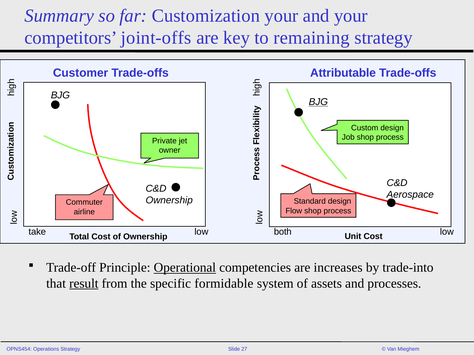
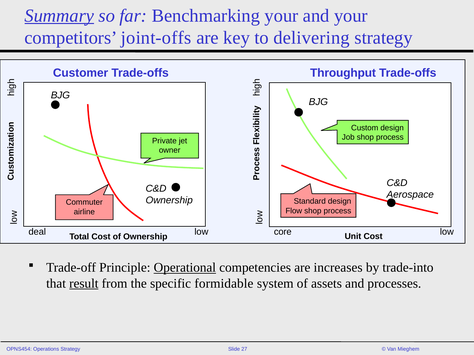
Summary underline: none -> present
Customization: Customization -> Benchmarking
remaining: remaining -> delivering
Attributable: Attributable -> Throughput
BJG at (318, 102) underline: present -> none
take: take -> deal
both: both -> core
